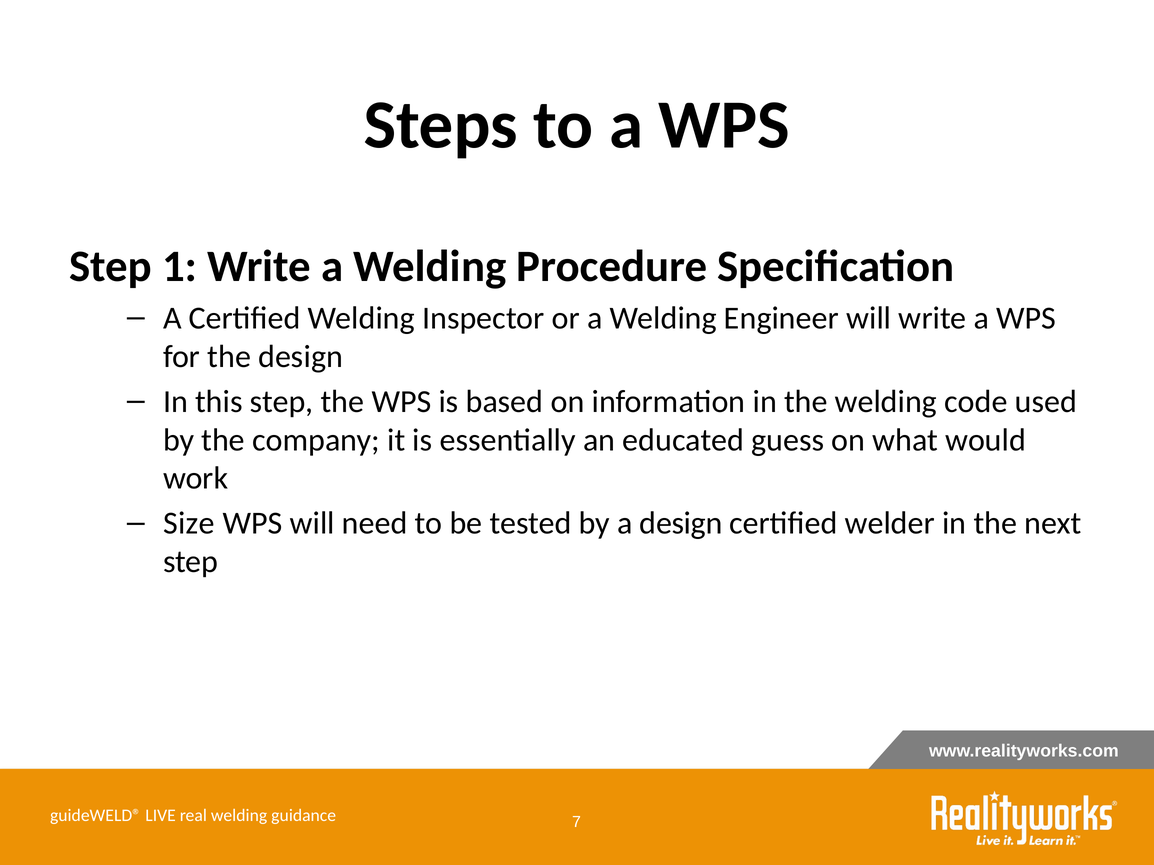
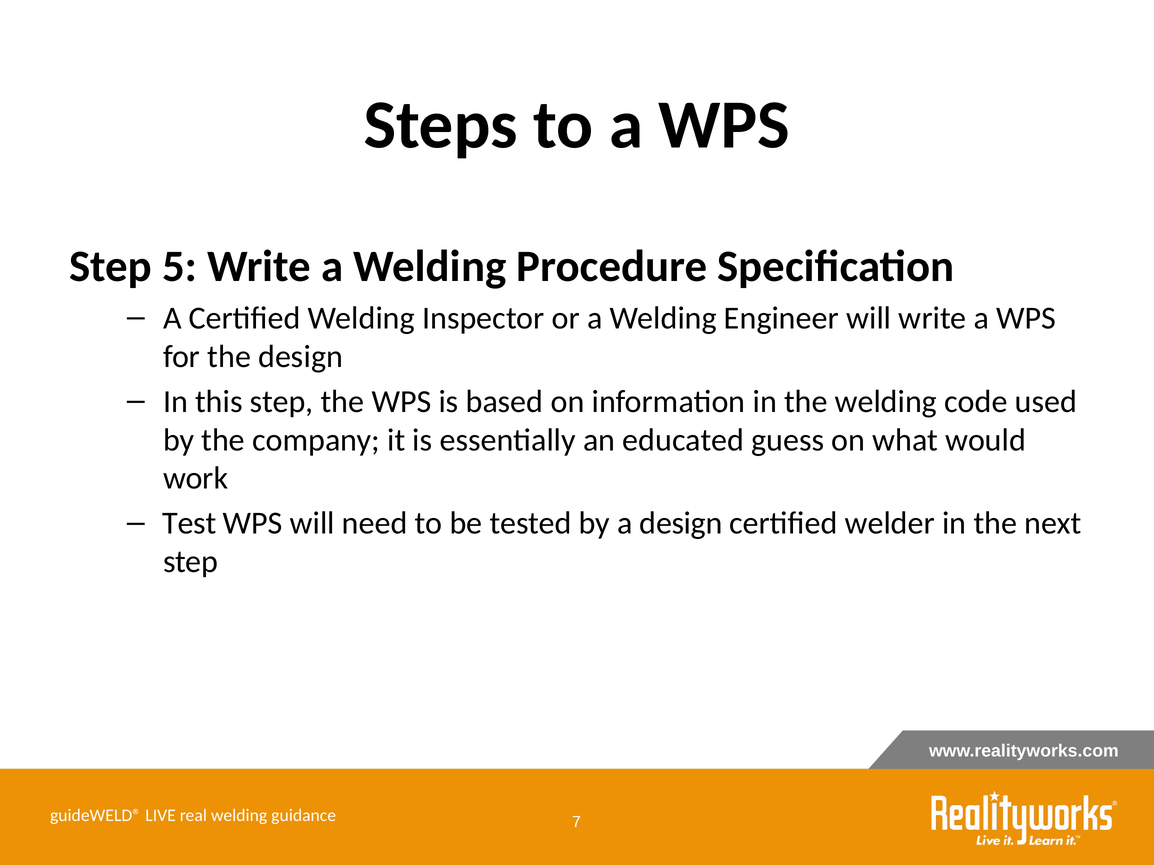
1: 1 -> 5
Size: Size -> Test
